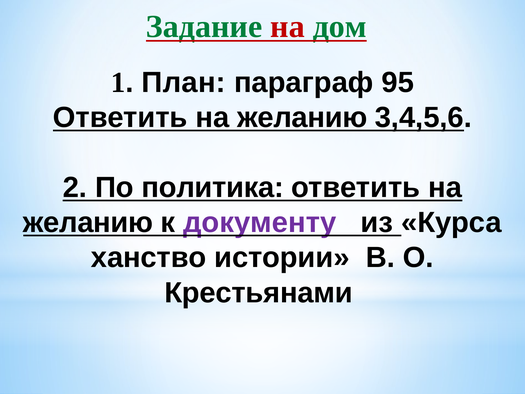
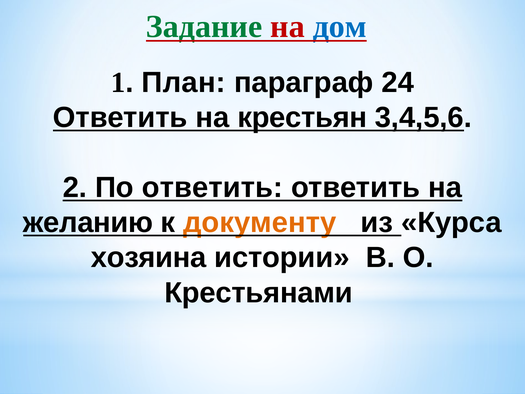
дом colour: green -> blue
95: 95 -> 24
желанию at (302, 118): желанию -> крестьян
По политика: политика -> ответить
документу colour: purple -> orange
ханство: ханство -> хозяина
